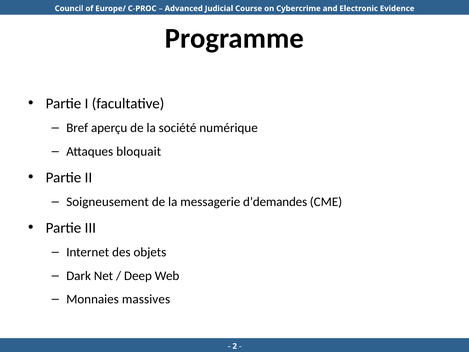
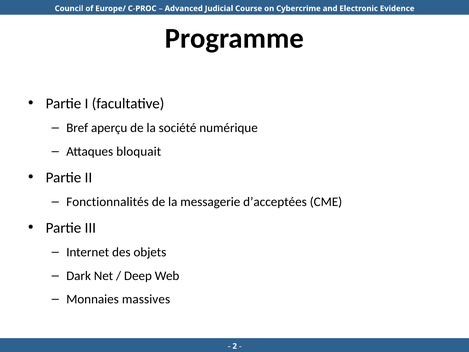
Soigneusement: Soigneusement -> Fonctionnalités
d’demandes: d’demandes -> d’acceptées
